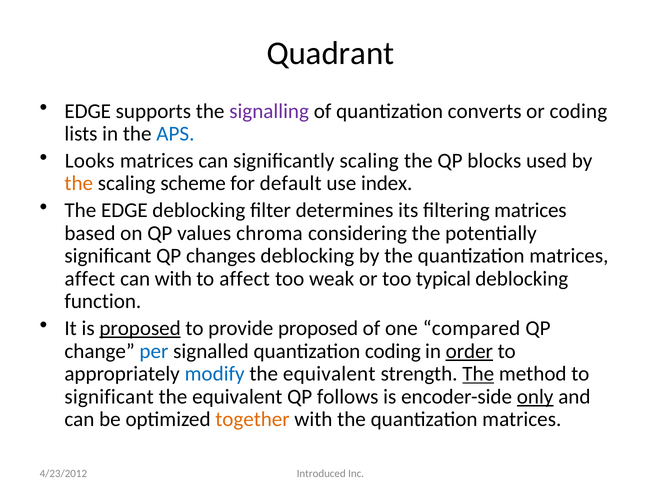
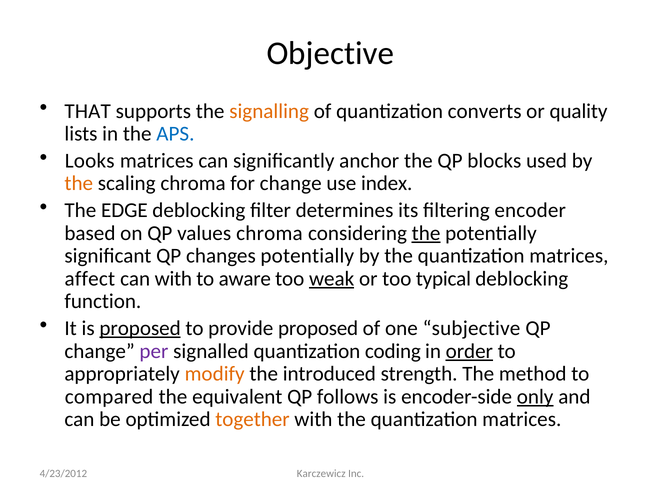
Quadrant: Quadrant -> Objective
EDGE at (88, 111): EDGE -> THAT
signalling colour: purple -> orange
or coding: coding -> quality
significantly scaling: scaling -> anchor
scaling scheme: scheme -> chroma
for default: default -> change
filtering matrices: matrices -> encoder
the at (426, 233) underline: none -> present
changes deblocking: deblocking -> potentially
to affect: affect -> aware
weak underline: none -> present
compared: compared -> subjective
per colour: blue -> purple
modify colour: blue -> orange
equivalent at (329, 374): equivalent -> introduced
The at (478, 374) underline: present -> none
significant at (109, 397): significant -> compared
Introduced: Introduced -> Karczewicz
